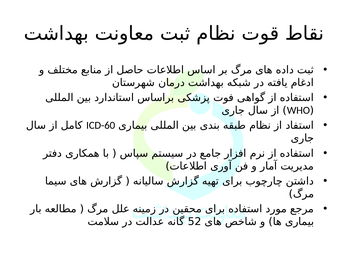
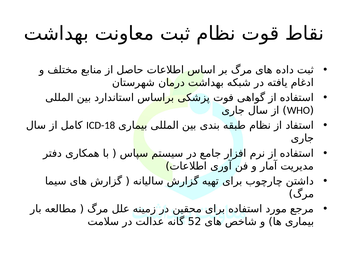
ICD-60: ICD-60 -> ICD-18
